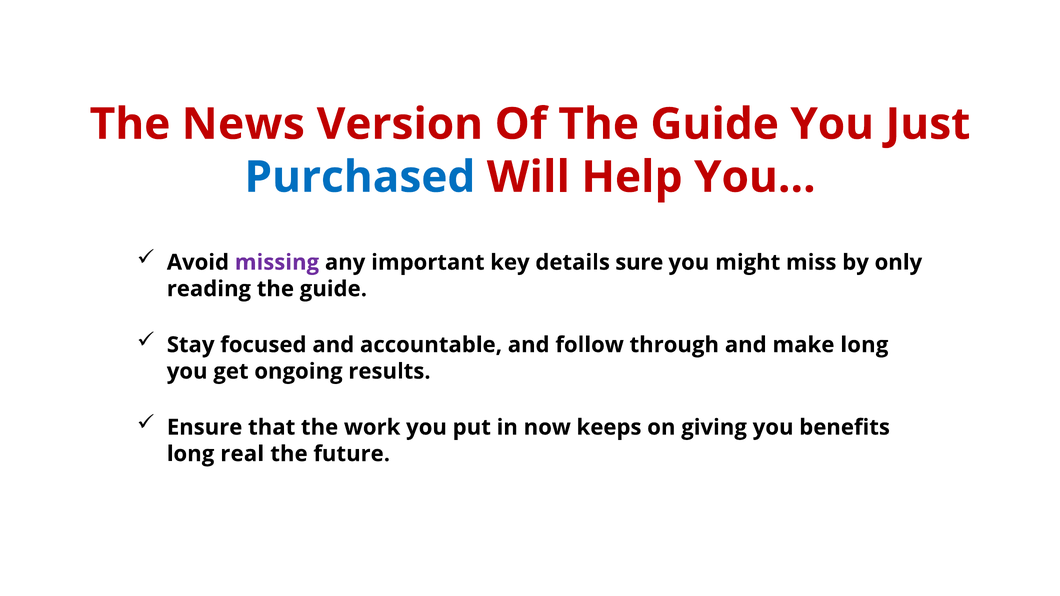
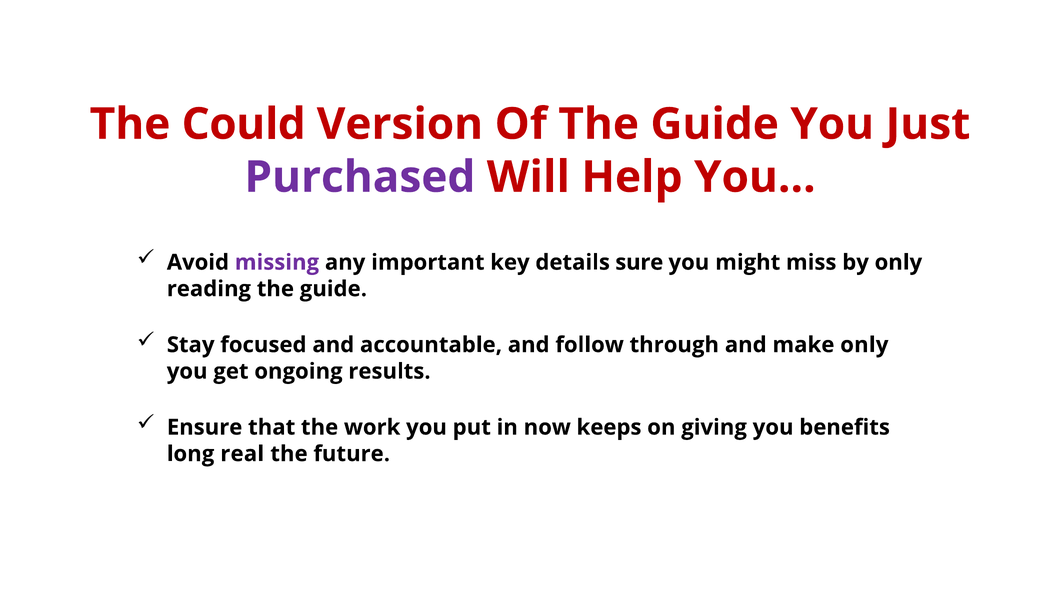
News: News -> Could
Purchased colour: blue -> purple
make long: long -> only
